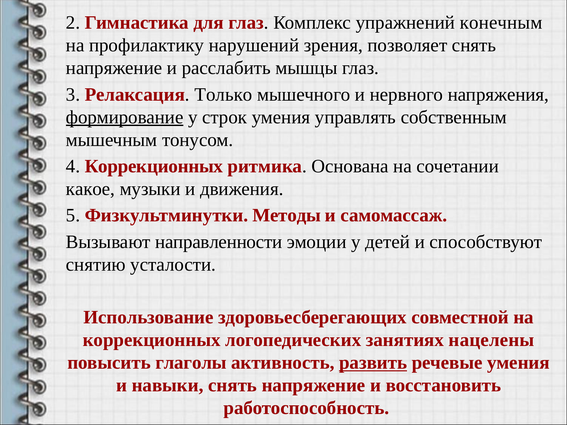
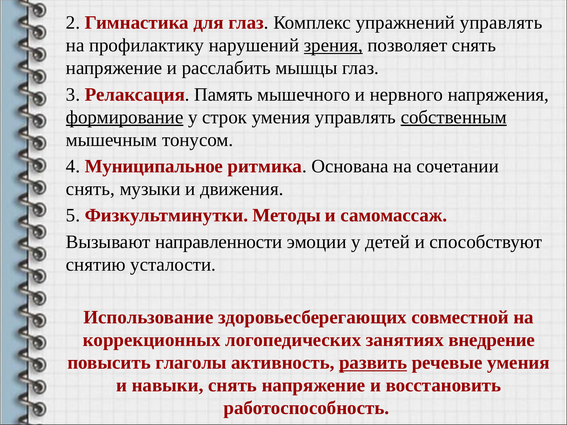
упражнений конечным: конечным -> управлять
зрения underline: none -> present
Только: Только -> Память
собственным underline: none -> present
4 Коррекционных: Коррекционных -> Муниципальное
какое at (90, 189): какое -> снять
нацелены: нацелены -> внедрение
